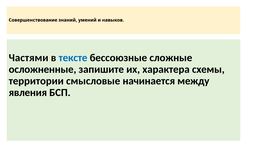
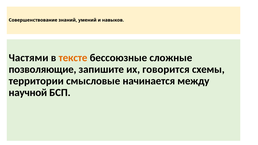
тексте colour: blue -> orange
осложненные: осложненные -> позволяющие
характера: характера -> говорится
явления: явления -> научной
